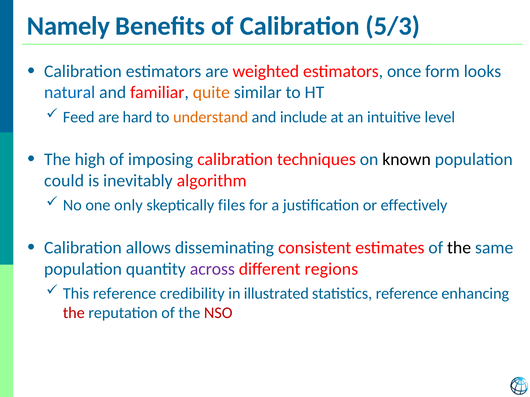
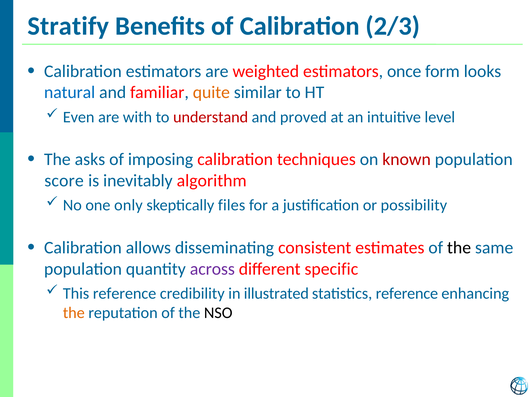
Namely: Namely -> Stratify
5/3: 5/3 -> 2/3
Feed: Feed -> Even
hard: hard -> with
understand colour: orange -> red
include: include -> proved
high: high -> asks
known colour: black -> red
could: could -> score
effectively: effectively -> possibility
regions: regions -> specific
the at (74, 313) colour: red -> orange
NSO colour: red -> black
